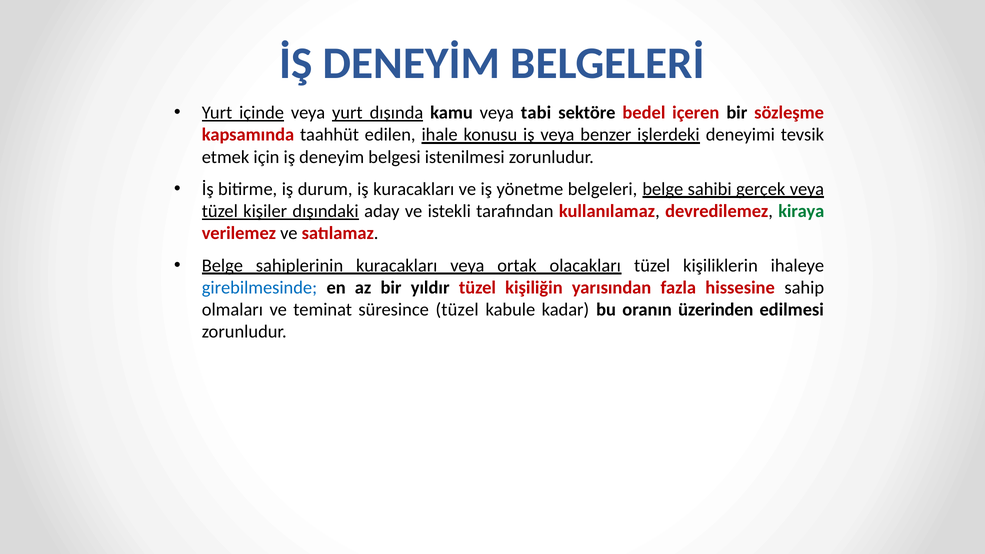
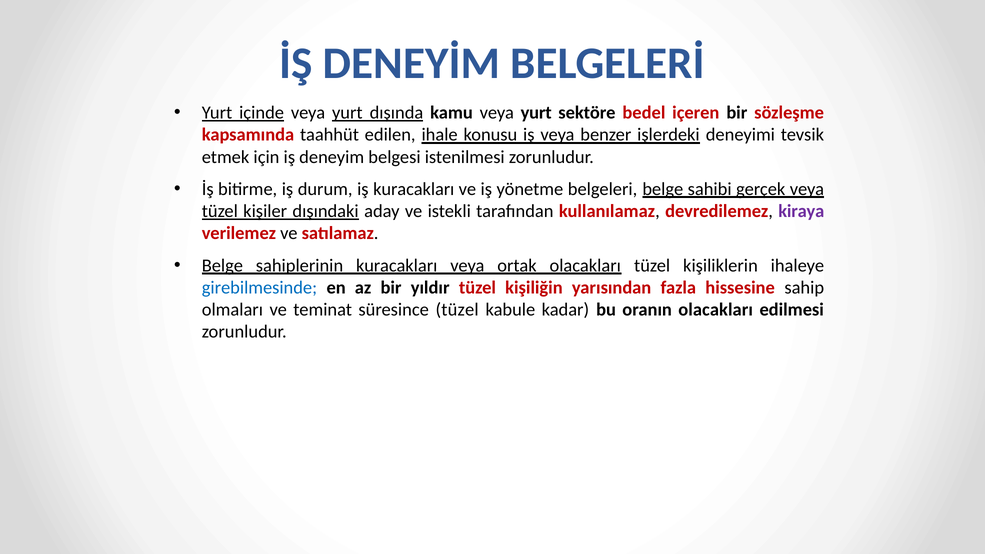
kamu veya tabi: tabi -> yurt
kiraya colour: green -> purple
oranın üzerinden: üzerinden -> olacakları
